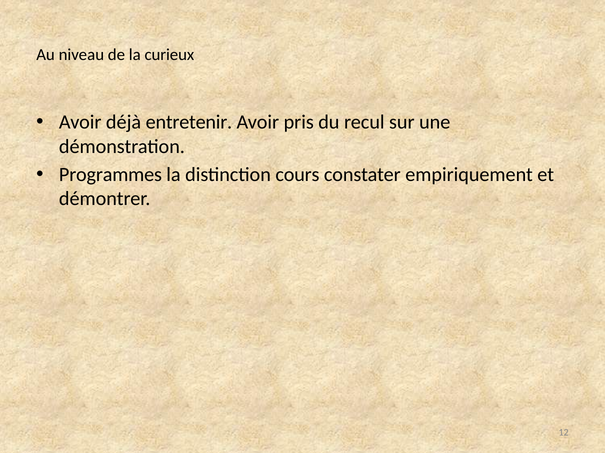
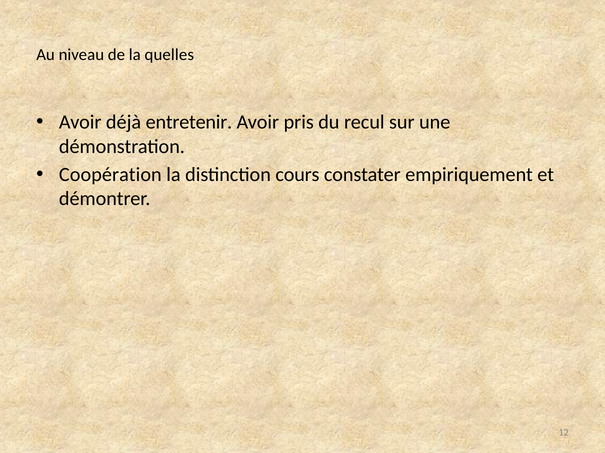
curieux: curieux -> quelles
Programmes: Programmes -> Coopération
